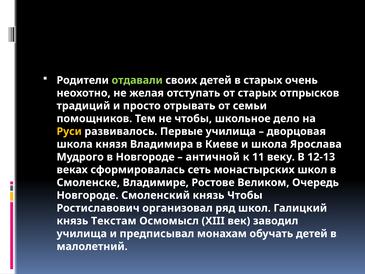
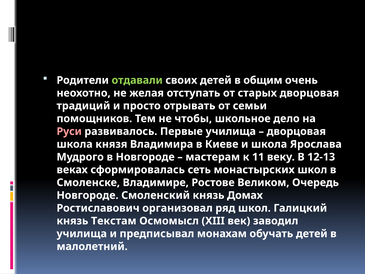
в старых: старых -> общим
старых отпрысков: отпрысков -> дворцовая
Руси colour: yellow -> pink
античной: античной -> мастерам
князь Чтобы: Чтобы -> Домах
